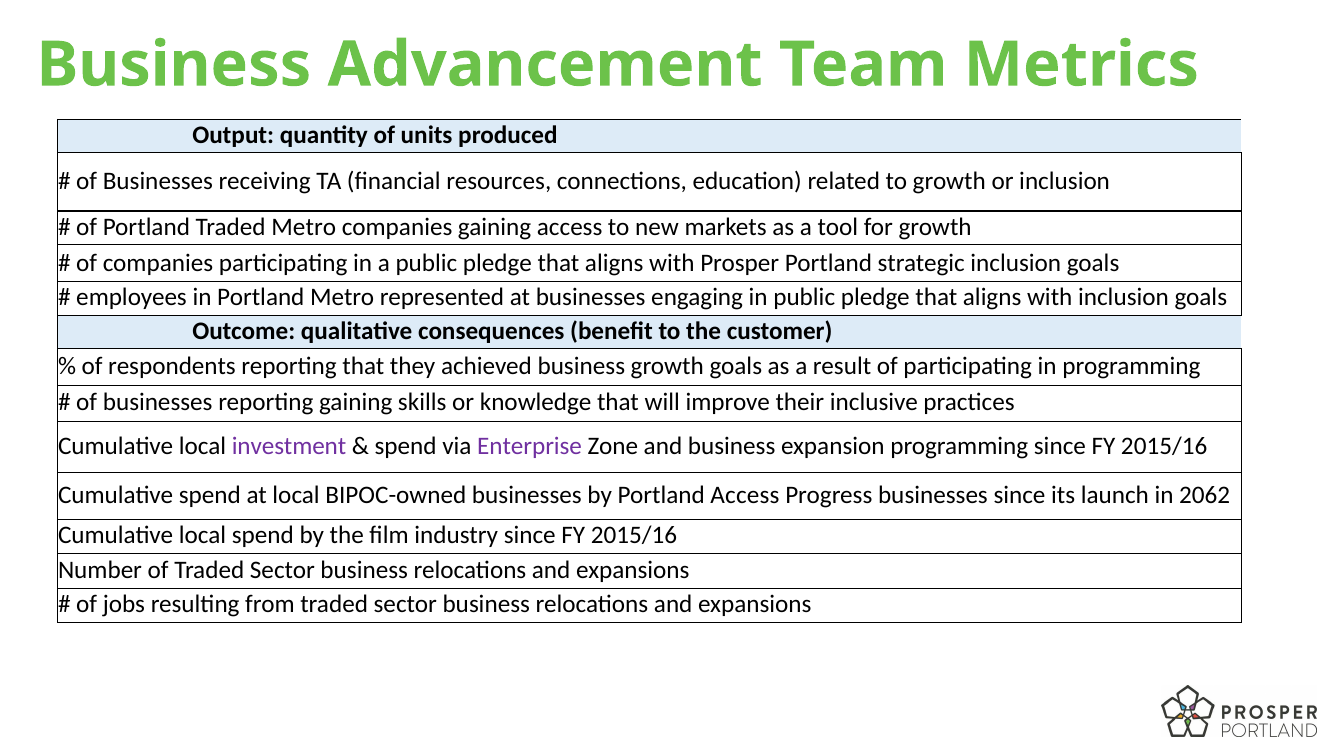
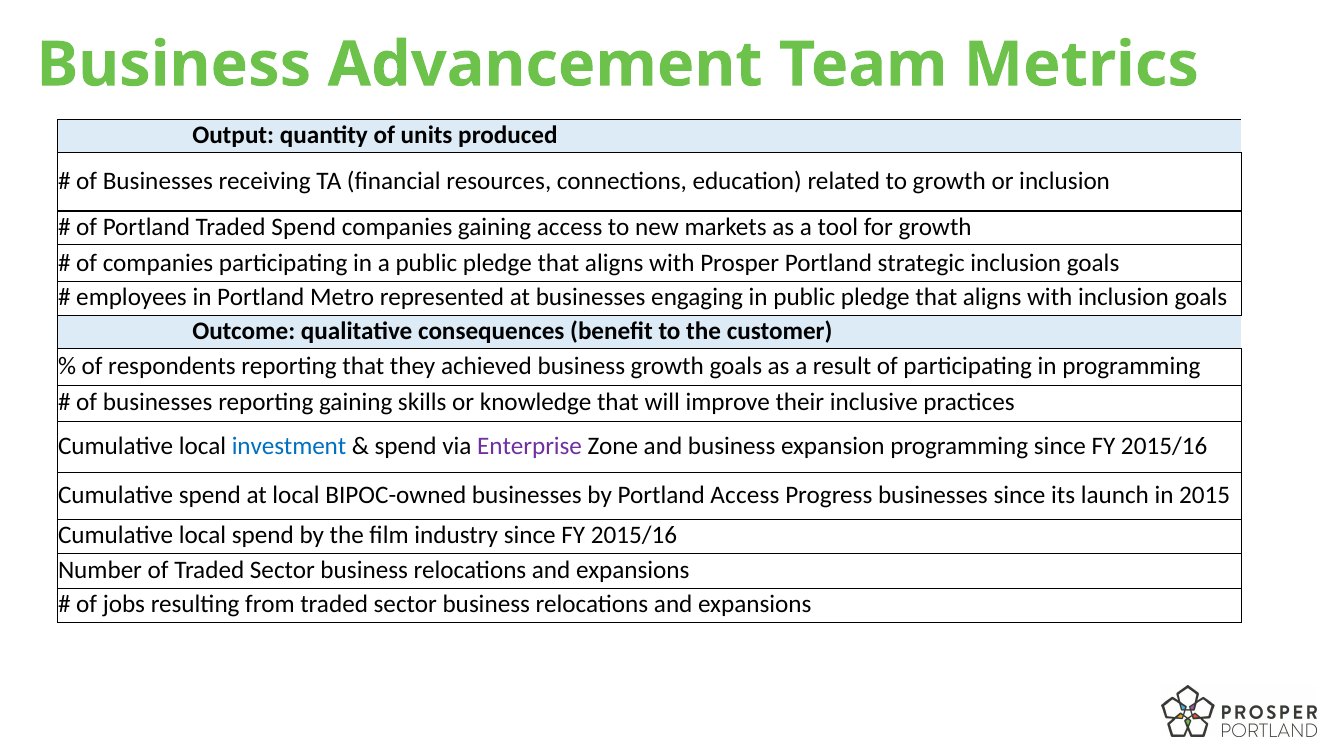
Traded Metro: Metro -> Spend
investment colour: purple -> blue
2062: 2062 -> 2015
